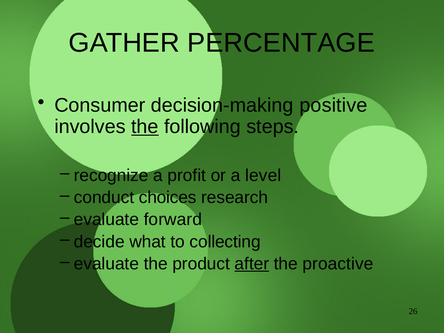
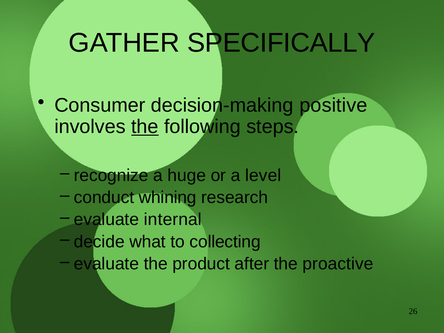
PERCENTAGE: PERCENTAGE -> SPECIFICALLY
profit: profit -> huge
choices: choices -> whining
forward: forward -> internal
after underline: present -> none
